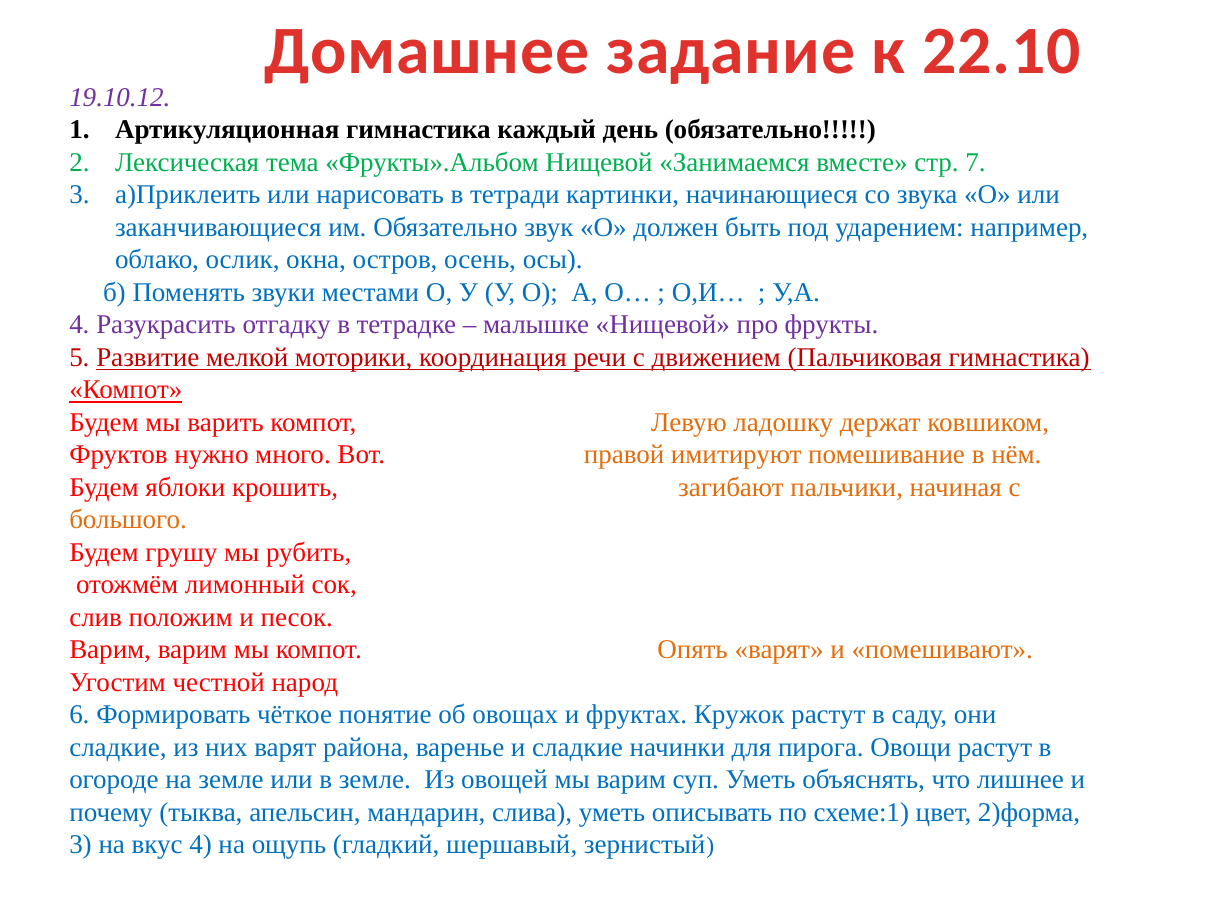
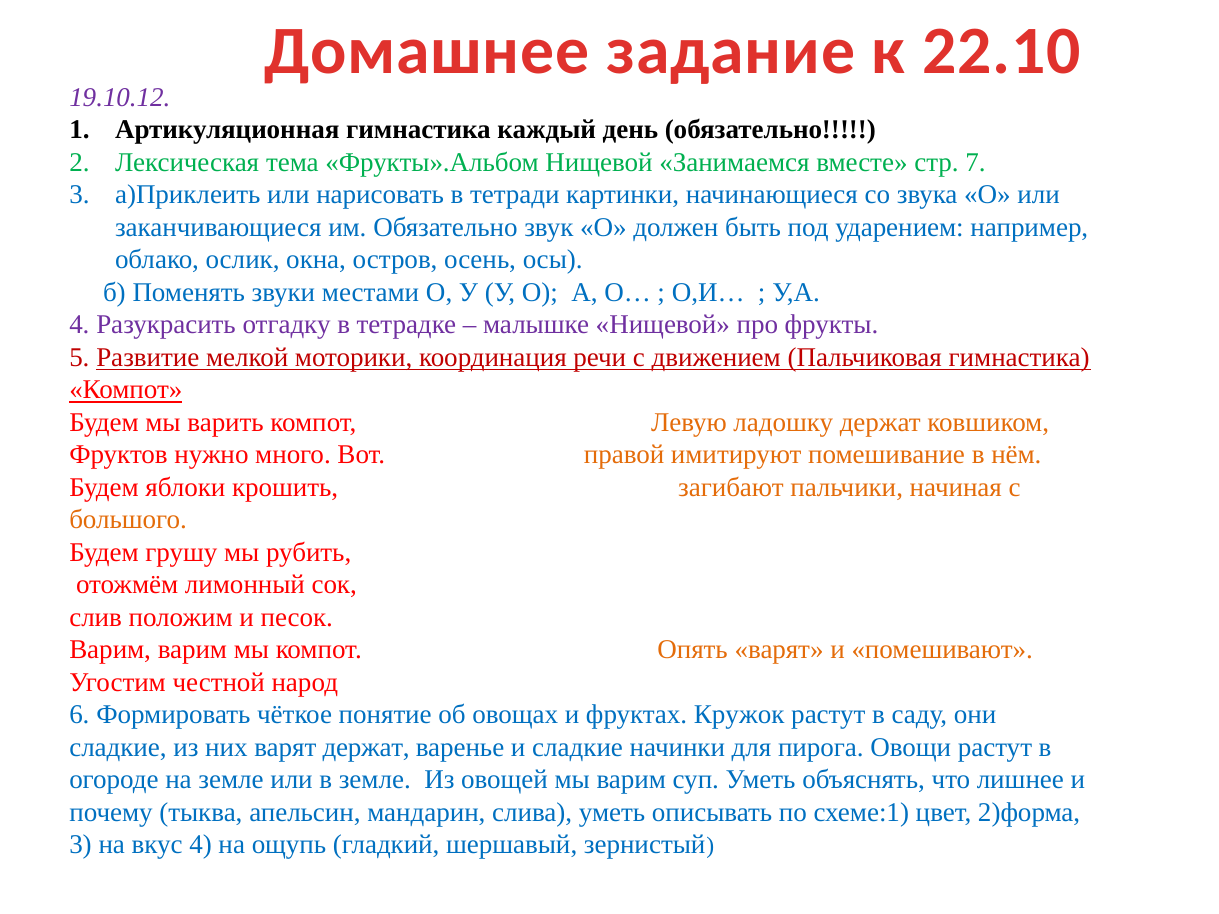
варят района: района -> держат
